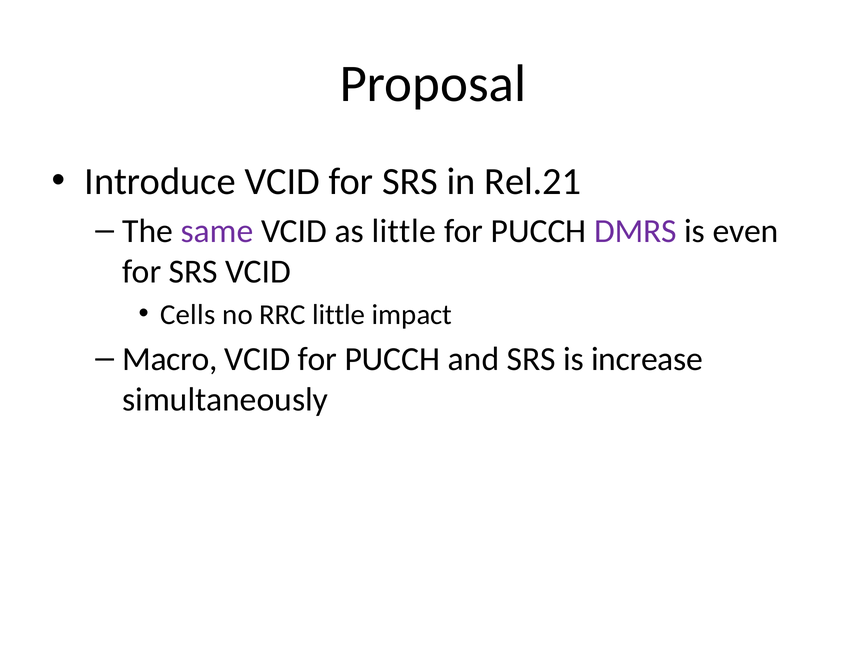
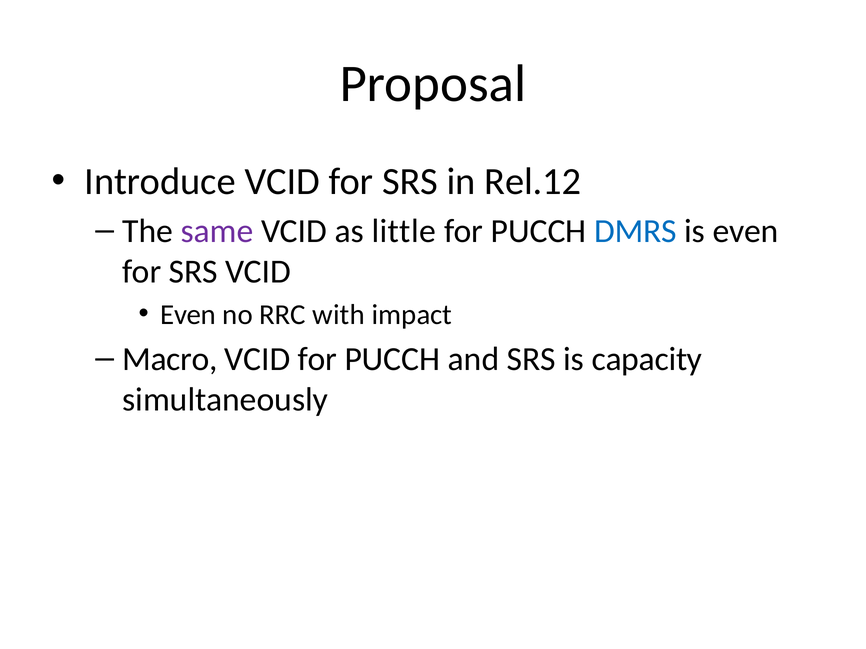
Rel.21: Rel.21 -> Rel.12
DMRS colour: purple -> blue
Cells at (188, 315): Cells -> Even
RRC little: little -> with
increase: increase -> capacity
